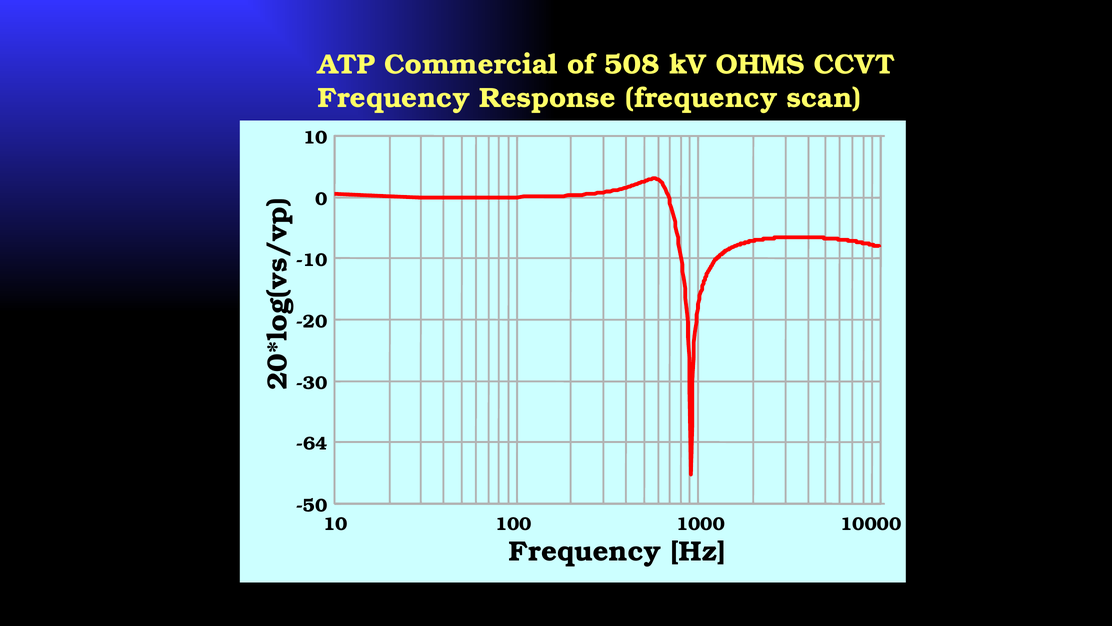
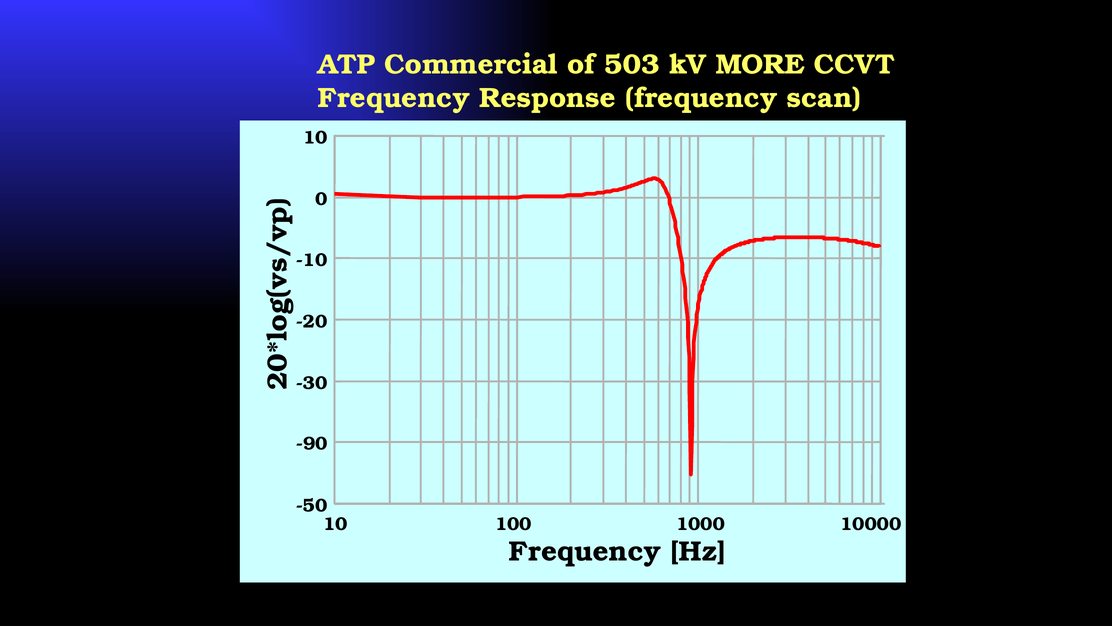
508: 508 -> 503
OHMS: OHMS -> MORE
-64: -64 -> -90
